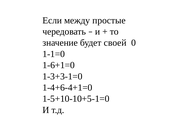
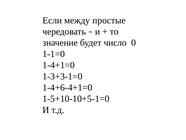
своей: своей -> число
1-6+1=0: 1-6+1=0 -> 1-4+1=0
